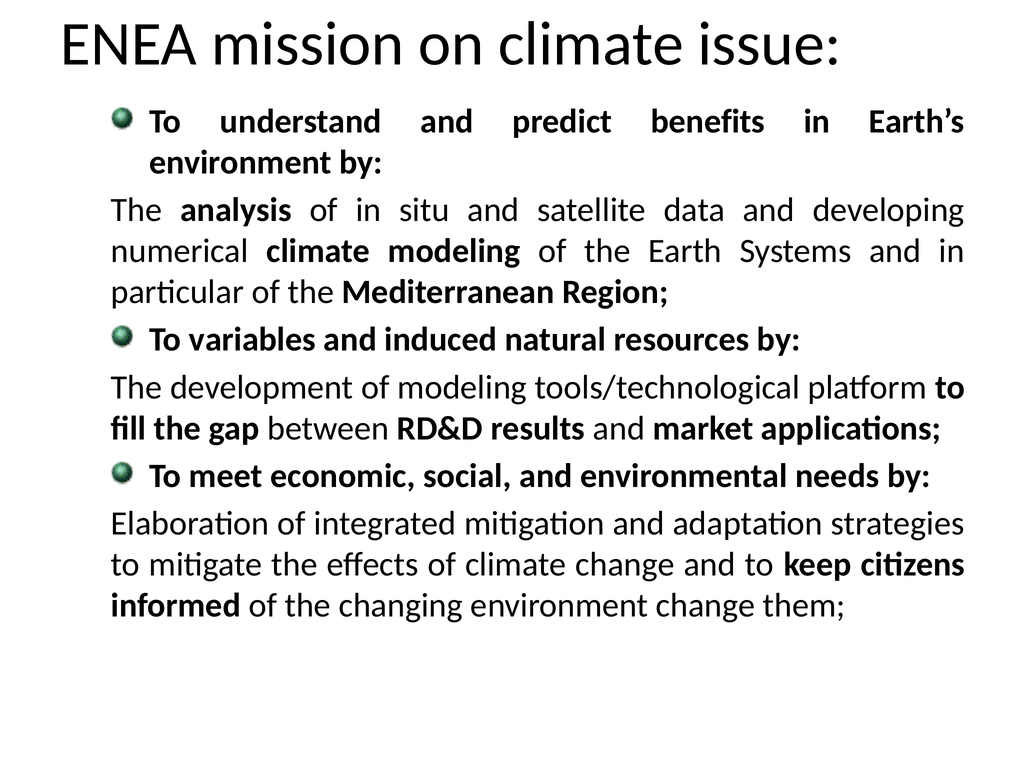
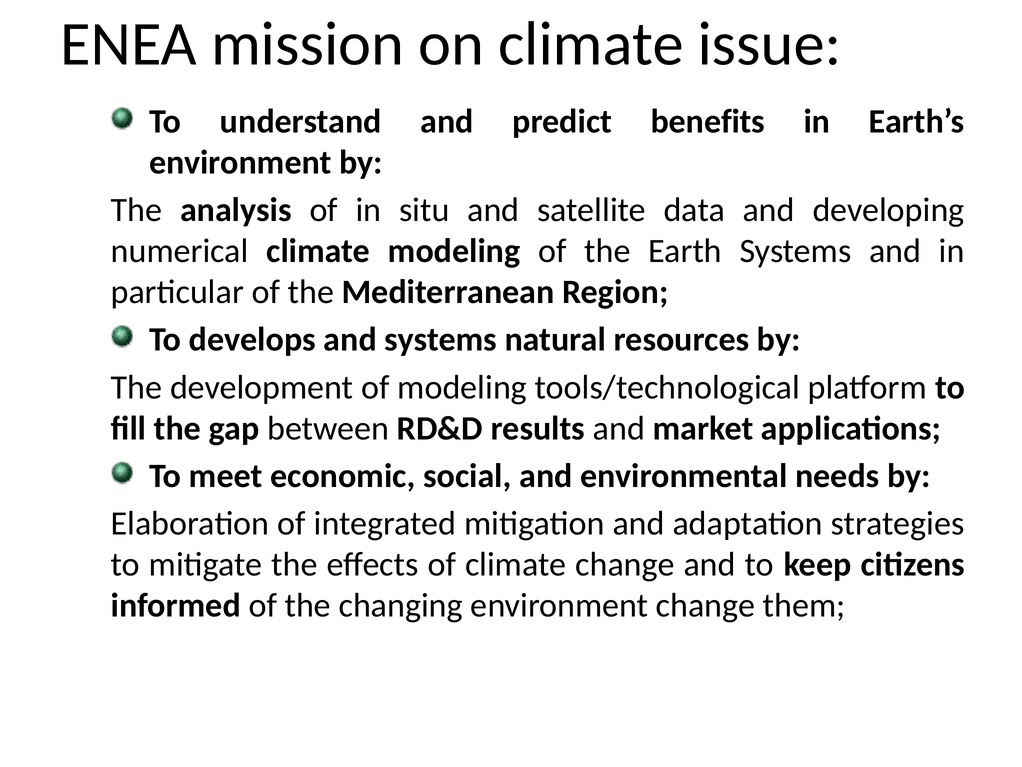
variables: variables -> develops
and induced: induced -> systems
